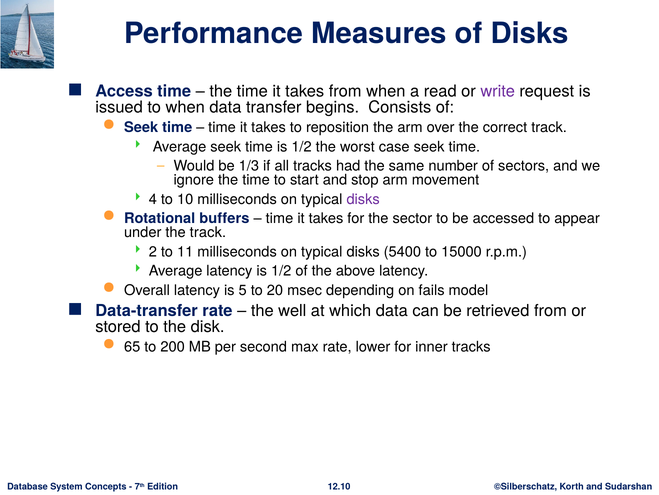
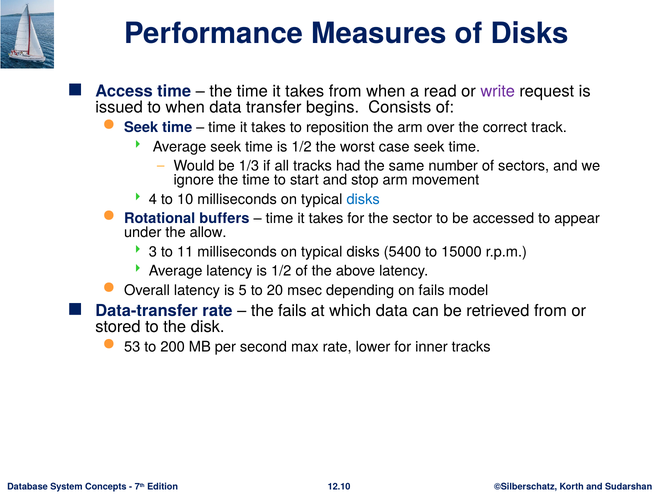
disks at (363, 199) colour: purple -> blue
the track: track -> allow
2: 2 -> 3
the well: well -> fails
65: 65 -> 53
